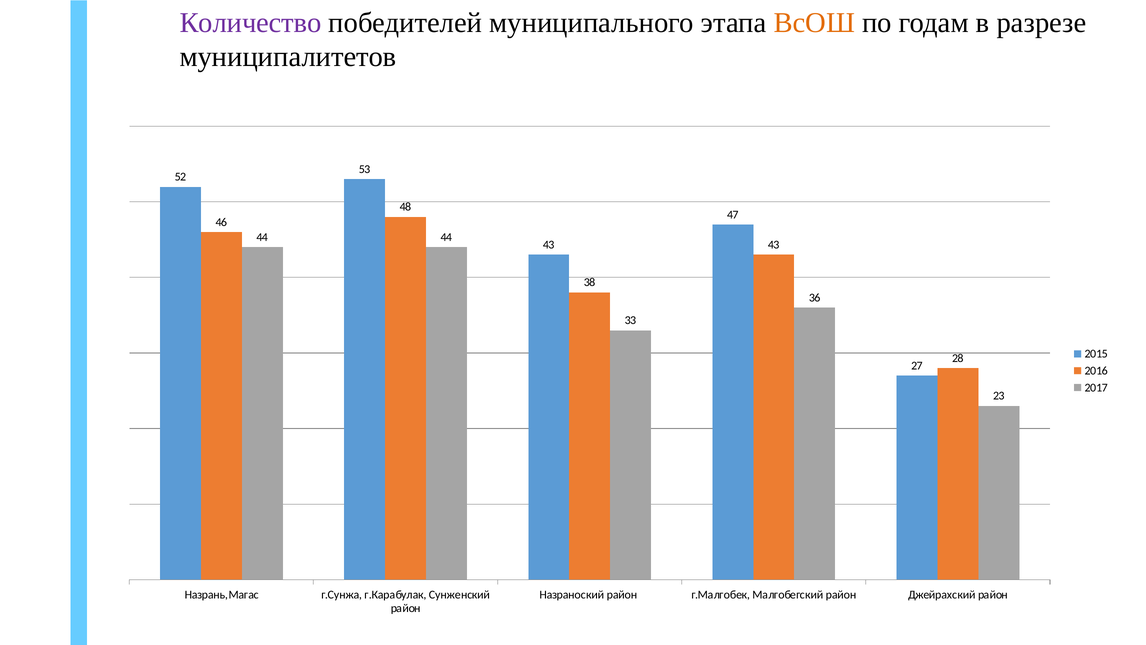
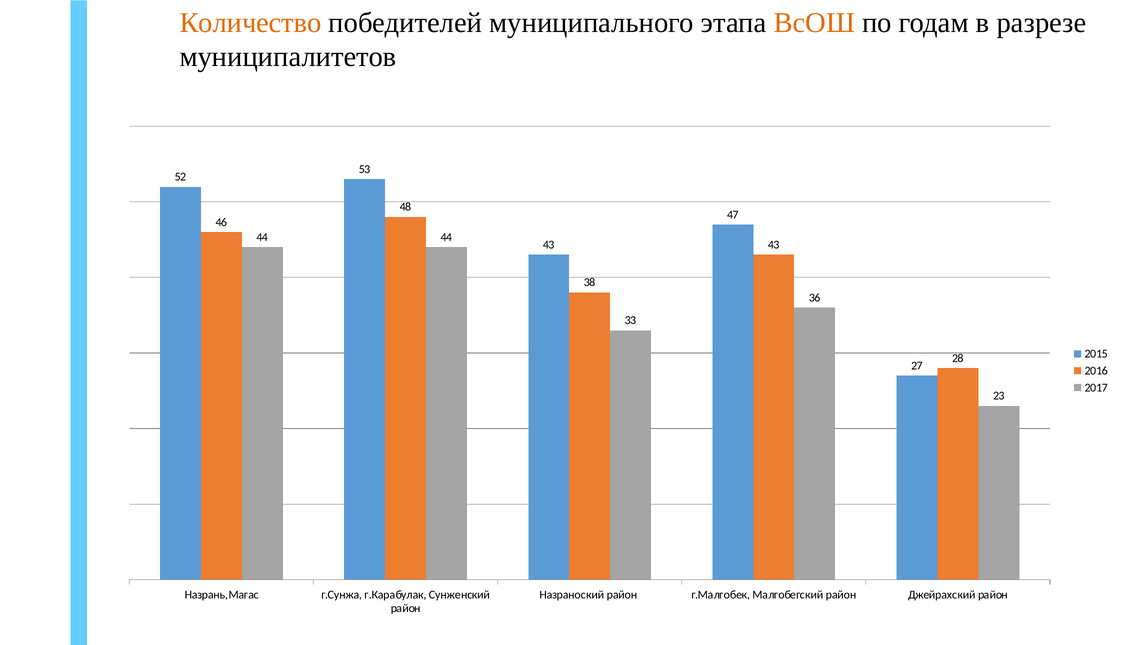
Количество colour: purple -> orange
